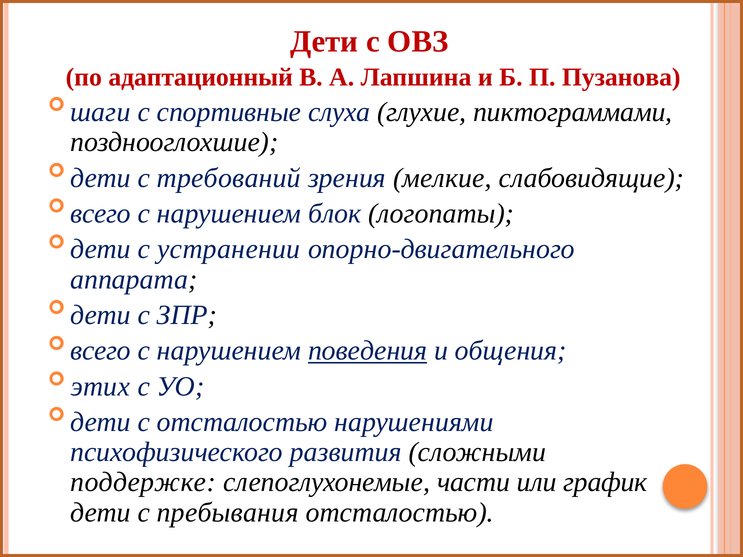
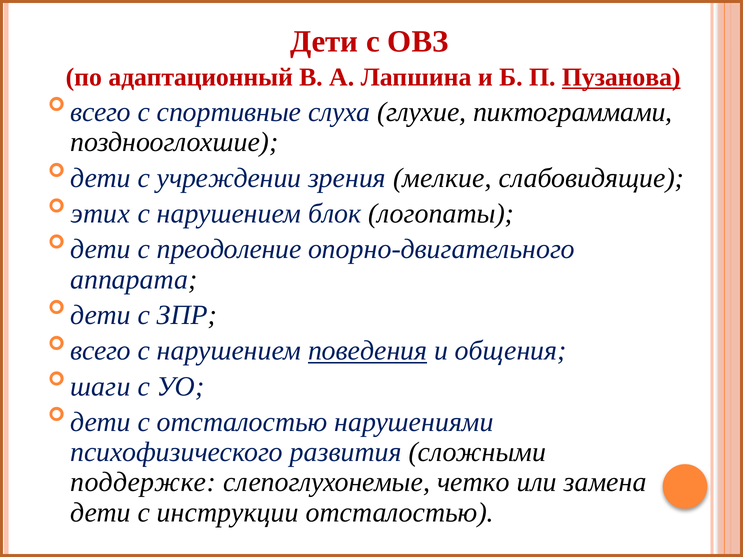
Пузанова underline: none -> present
шаги at (100, 112): шаги -> всего
требований: требований -> учреждении
всего at (101, 214): всего -> этих
устранении: устранении -> преодоление
этих: этих -> шаги
части: части -> четко
график: график -> замена
пребывания: пребывания -> инструкции
